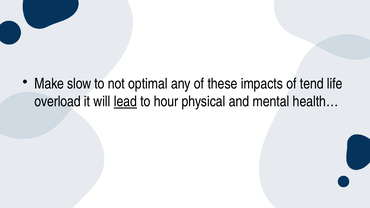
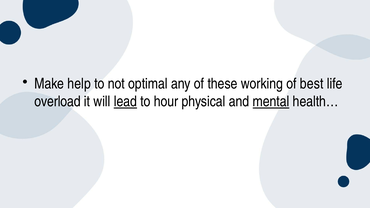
slow: slow -> help
impacts: impacts -> working
tend: tend -> best
mental underline: none -> present
